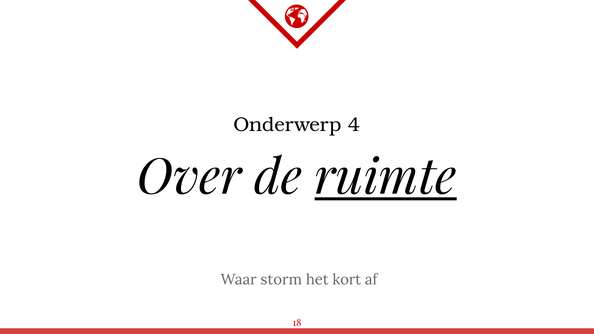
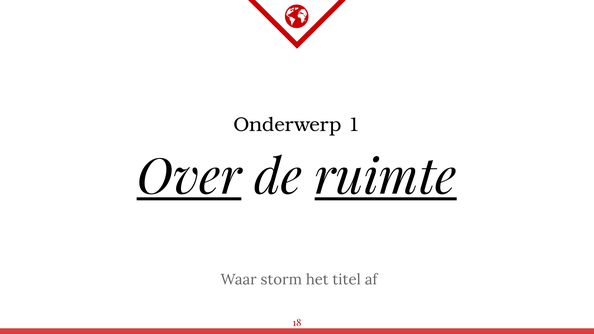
4: 4 -> 1
Over underline: none -> present
kort: kort -> titel
